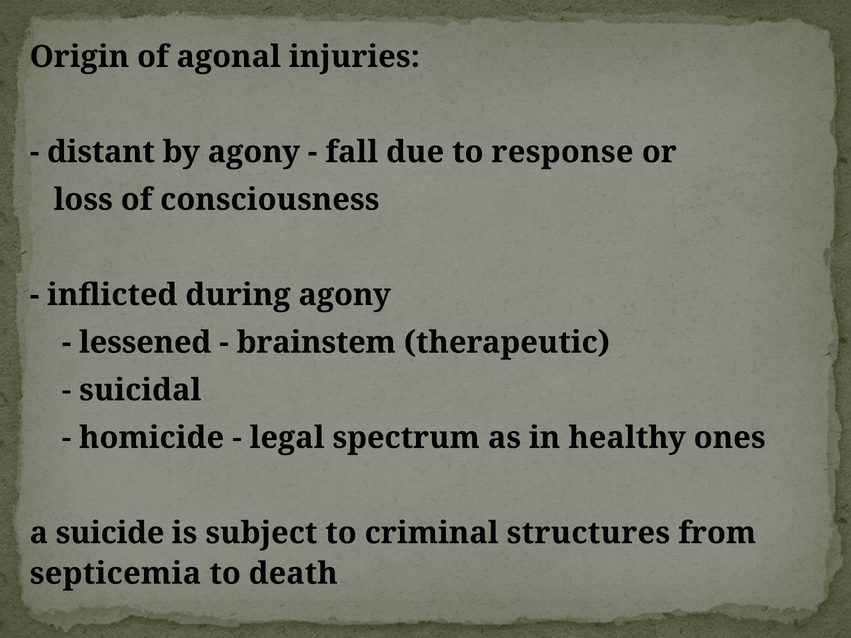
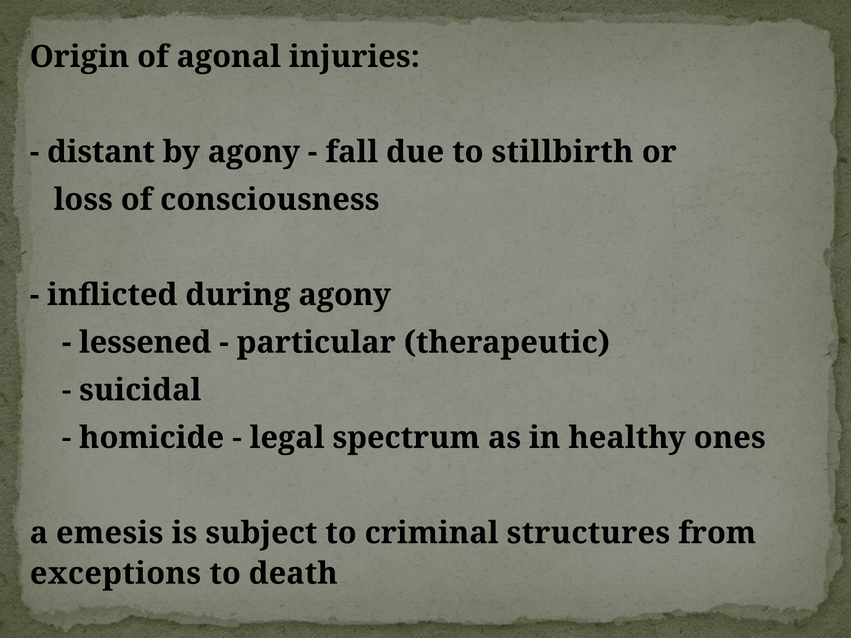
response: response -> stillbirth
brainstem: brainstem -> particular
suicide: suicide -> emesis
septicemia: septicemia -> exceptions
